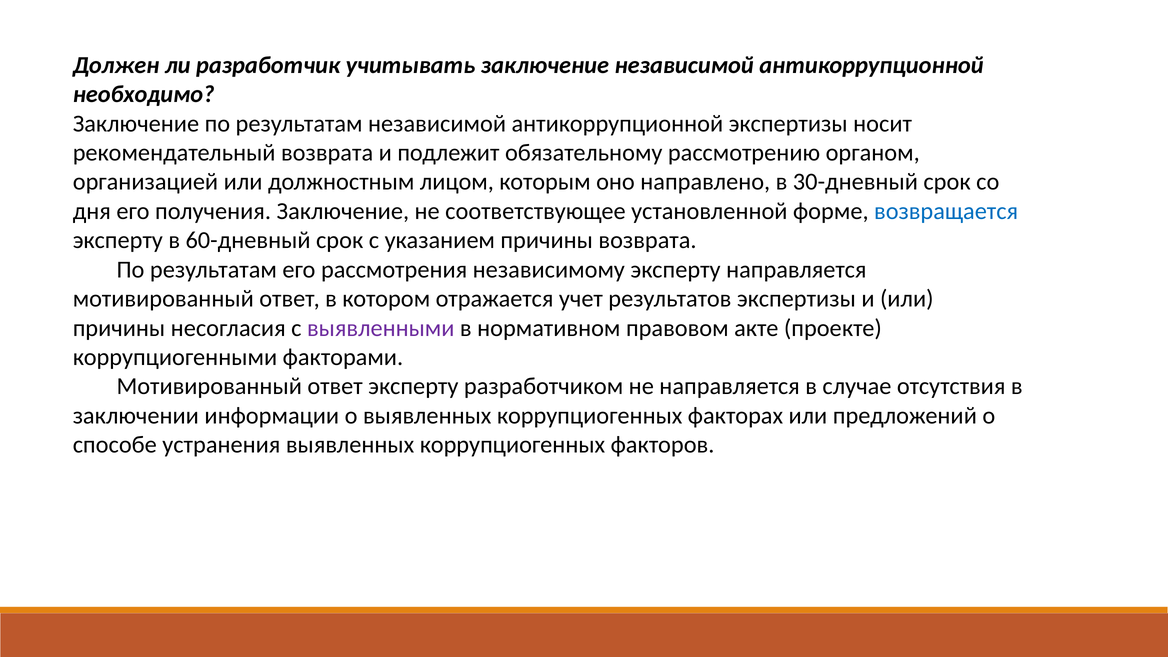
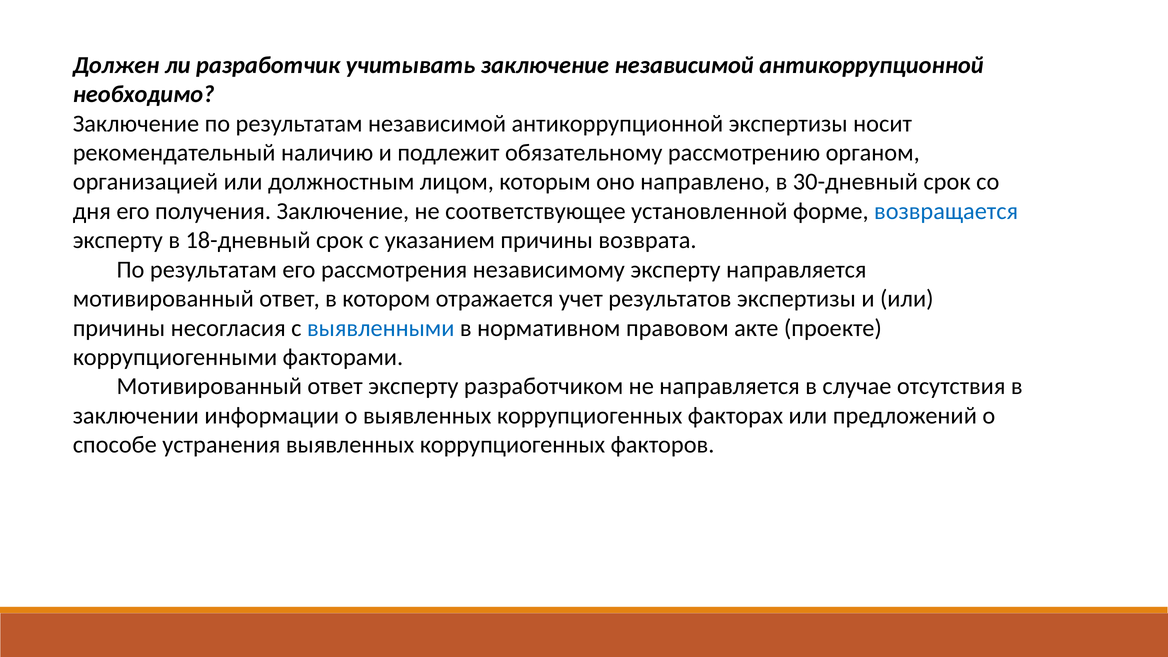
рекомендательный возврата: возврата -> наличию
60-дневный: 60-дневный -> 18-дневный
выявленными colour: purple -> blue
